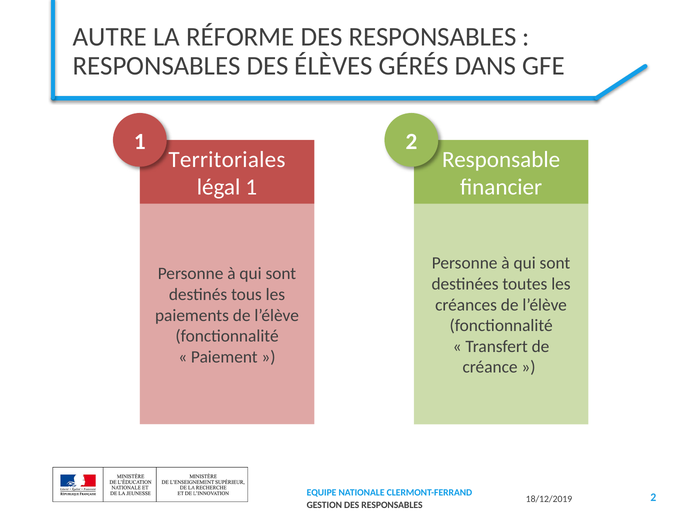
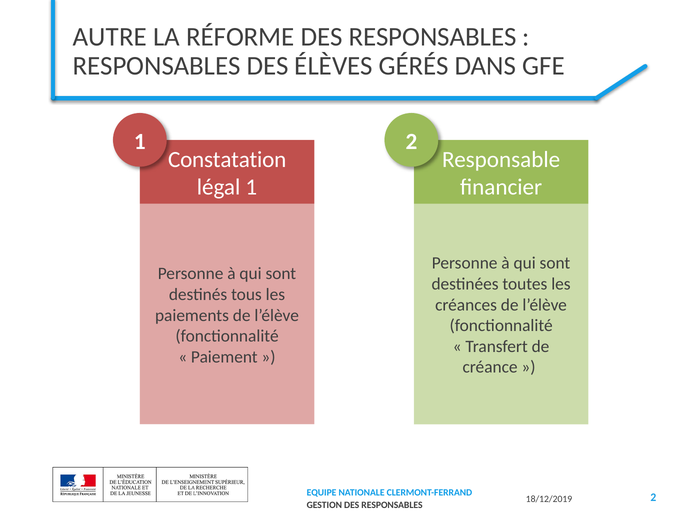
Territoriales: Territoriales -> Constatation
